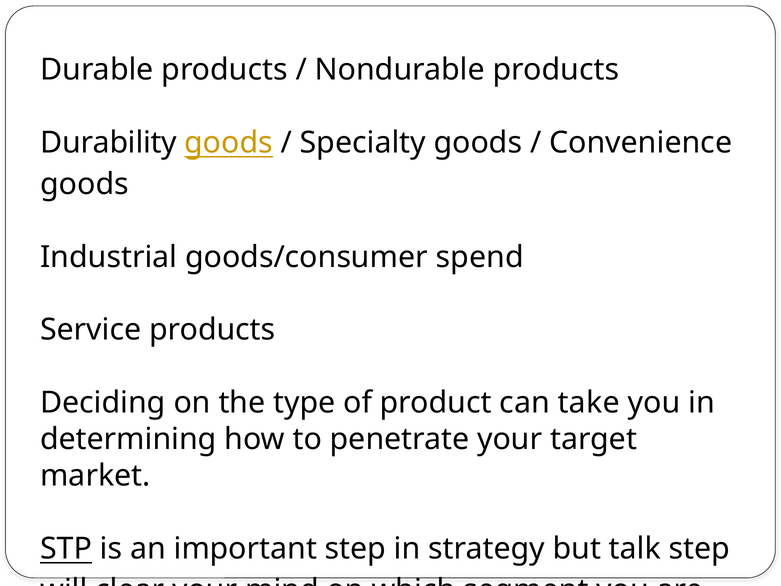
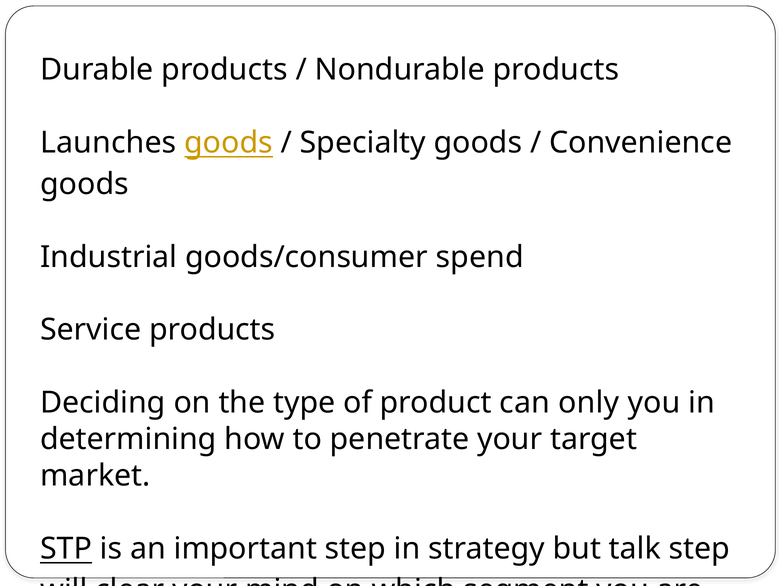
Durability: Durability -> Launches
can take: take -> only
